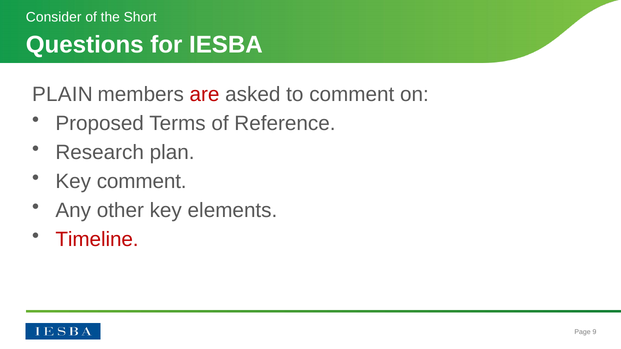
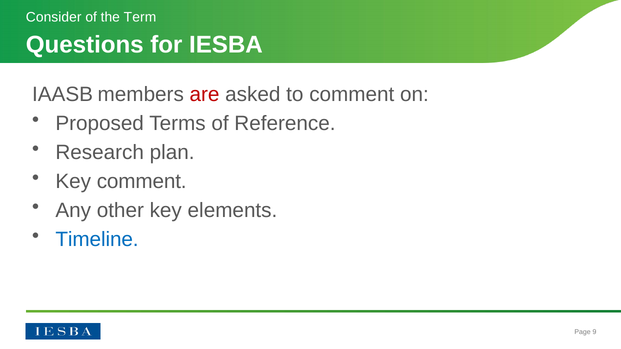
Short: Short -> Term
PLAIN: PLAIN -> IAASB
Timeline colour: red -> blue
